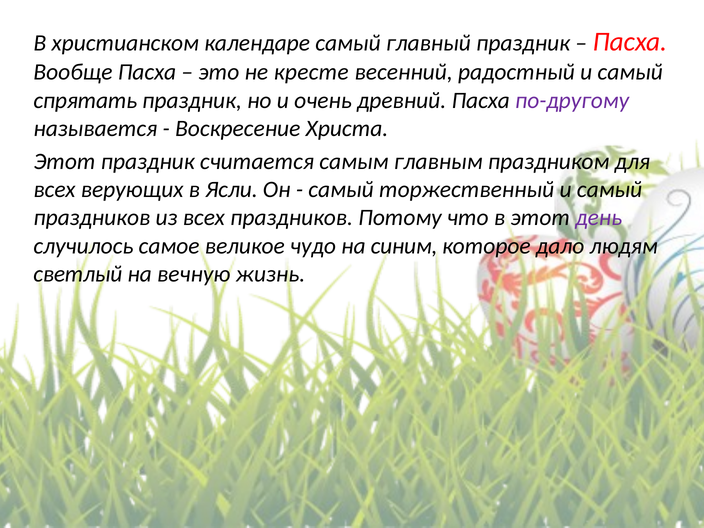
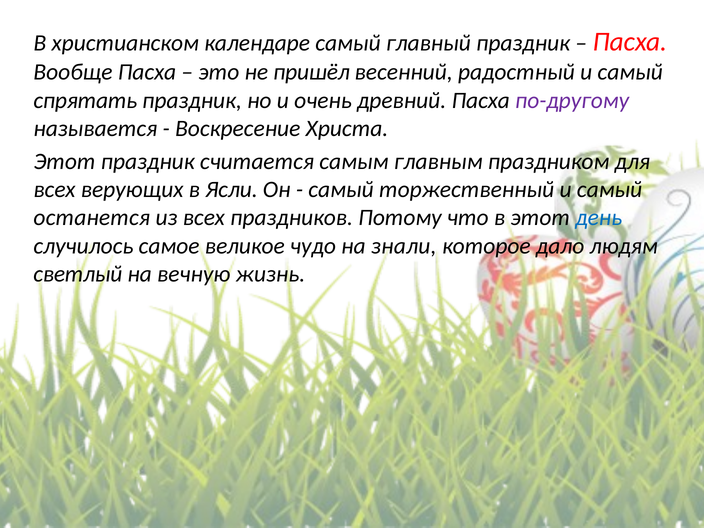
кресте: кресте -> пришёл
праздников at (92, 218): праздников -> останется
день colour: purple -> blue
синим: синим -> знали
